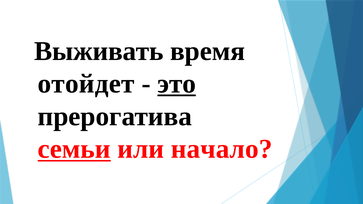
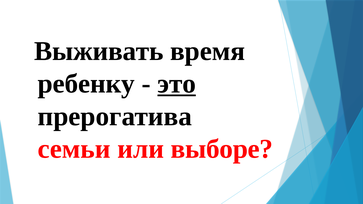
отойдет: отойдет -> ребенку
семьи underline: present -> none
начало: начало -> выборе
